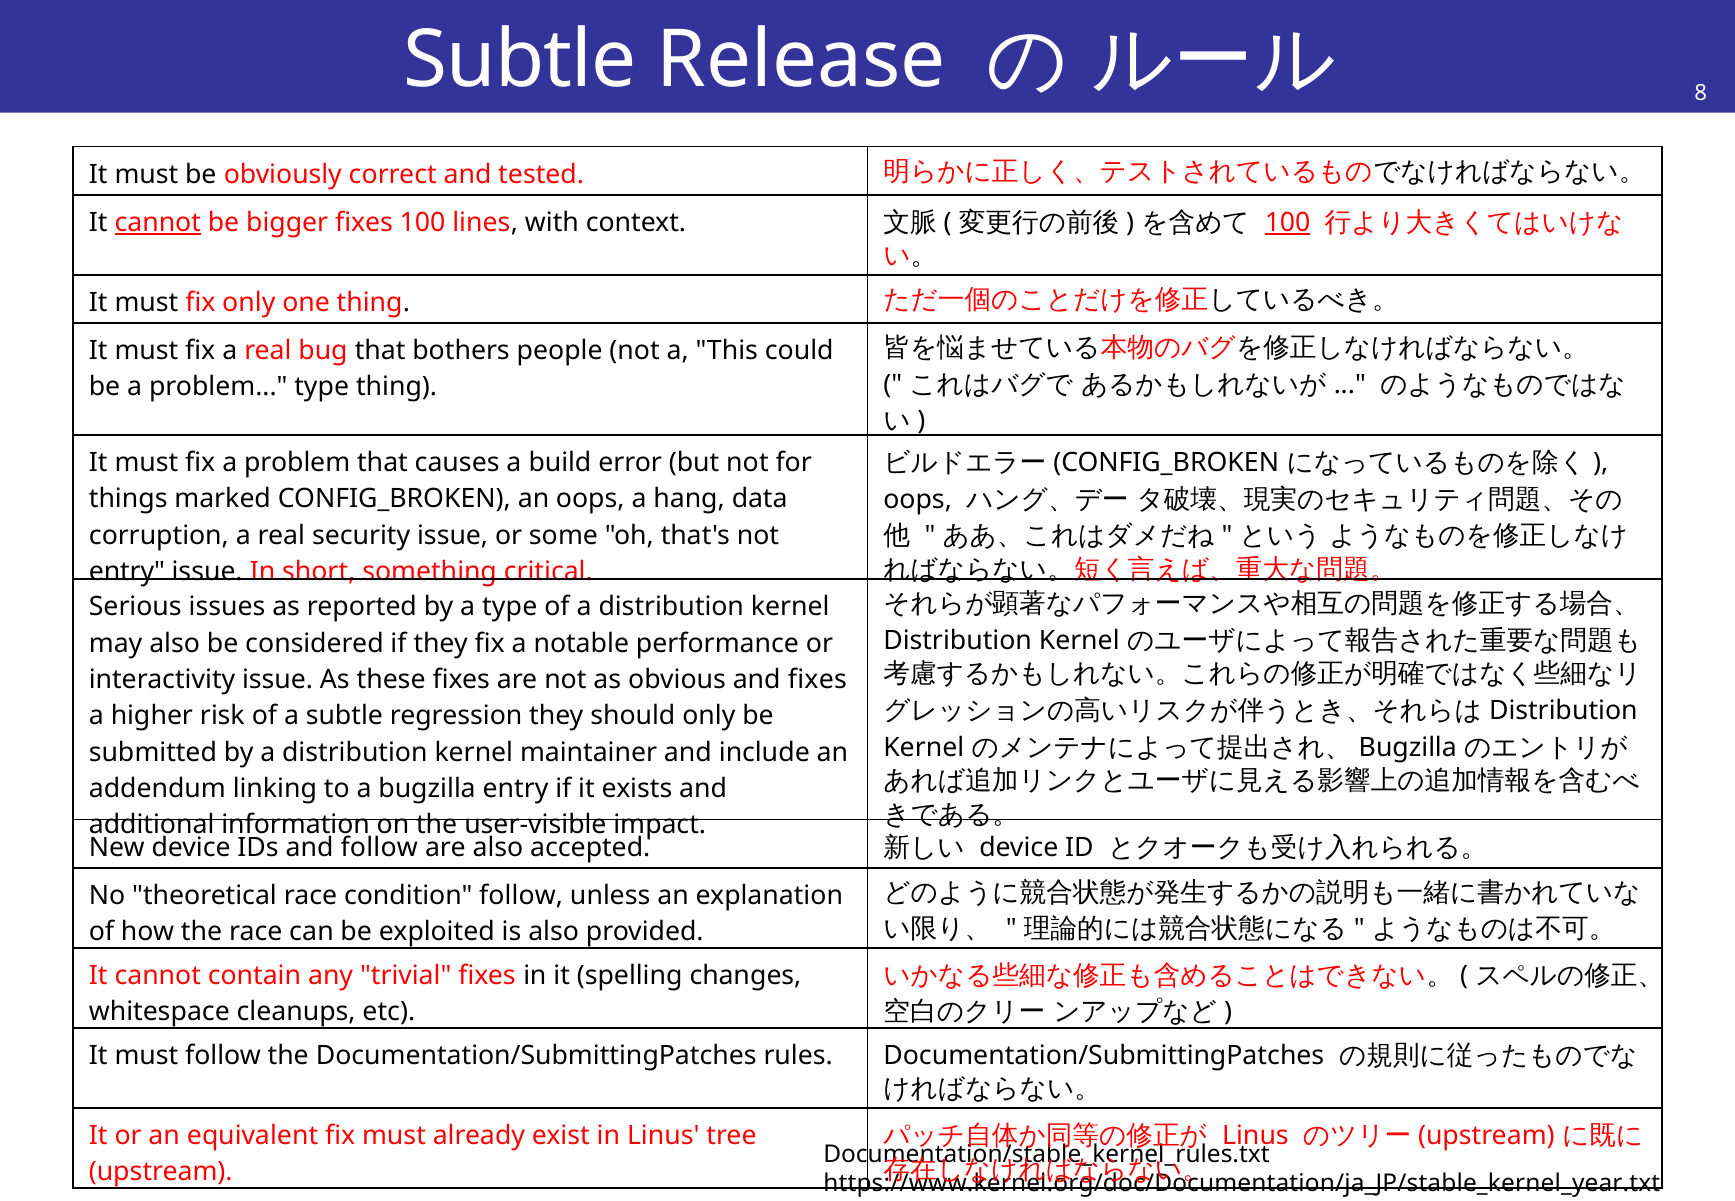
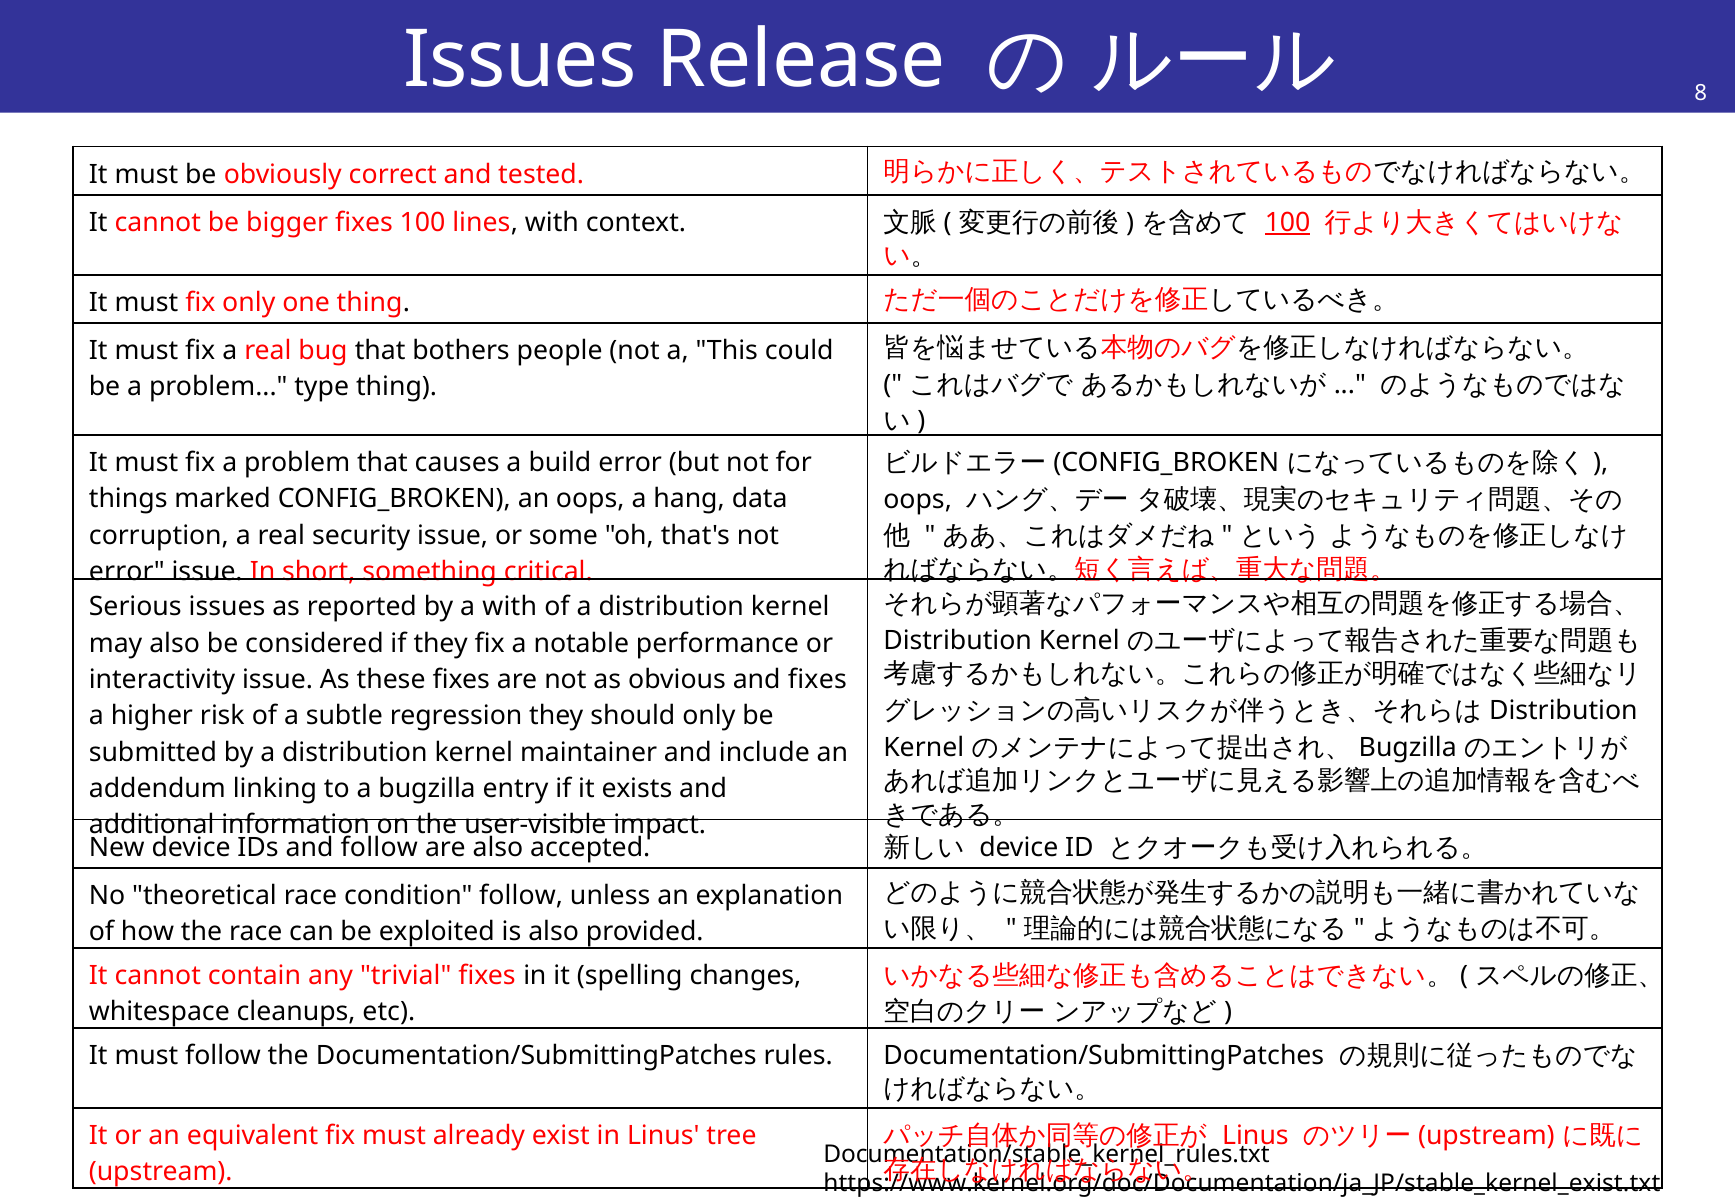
Subtle at (520, 60): Subtle -> Issues
cannot at (158, 222) underline: present -> none
entry at (127, 572): entry -> error
a type: type -> with
https://www.kernel.org/doc/Documentation/ja_JP/stable_kernel_year.txt: https://www.kernel.org/doc/Documentation/ja_JP/stable_kernel_year.txt -> https://www.kernel.org/doc/Documentation/ja_JP/stable_kernel_exist.txt
